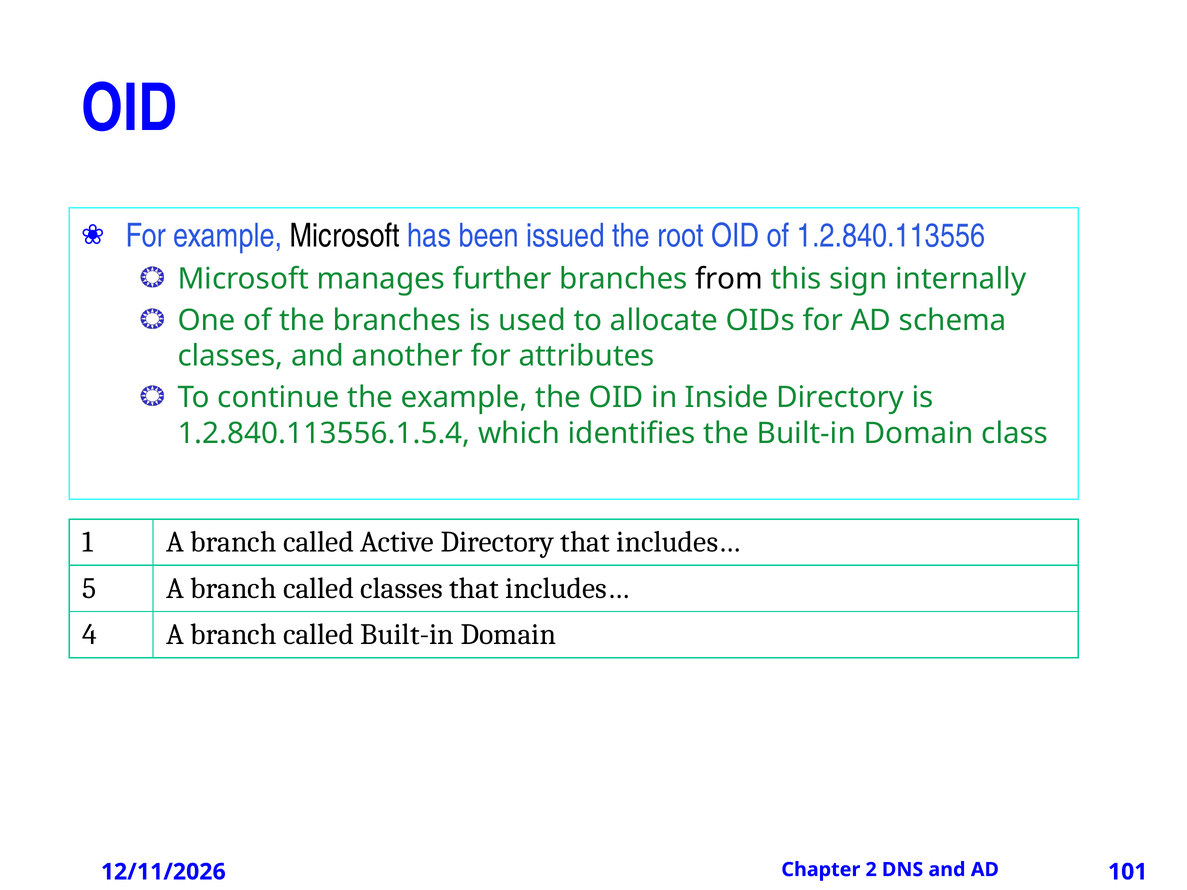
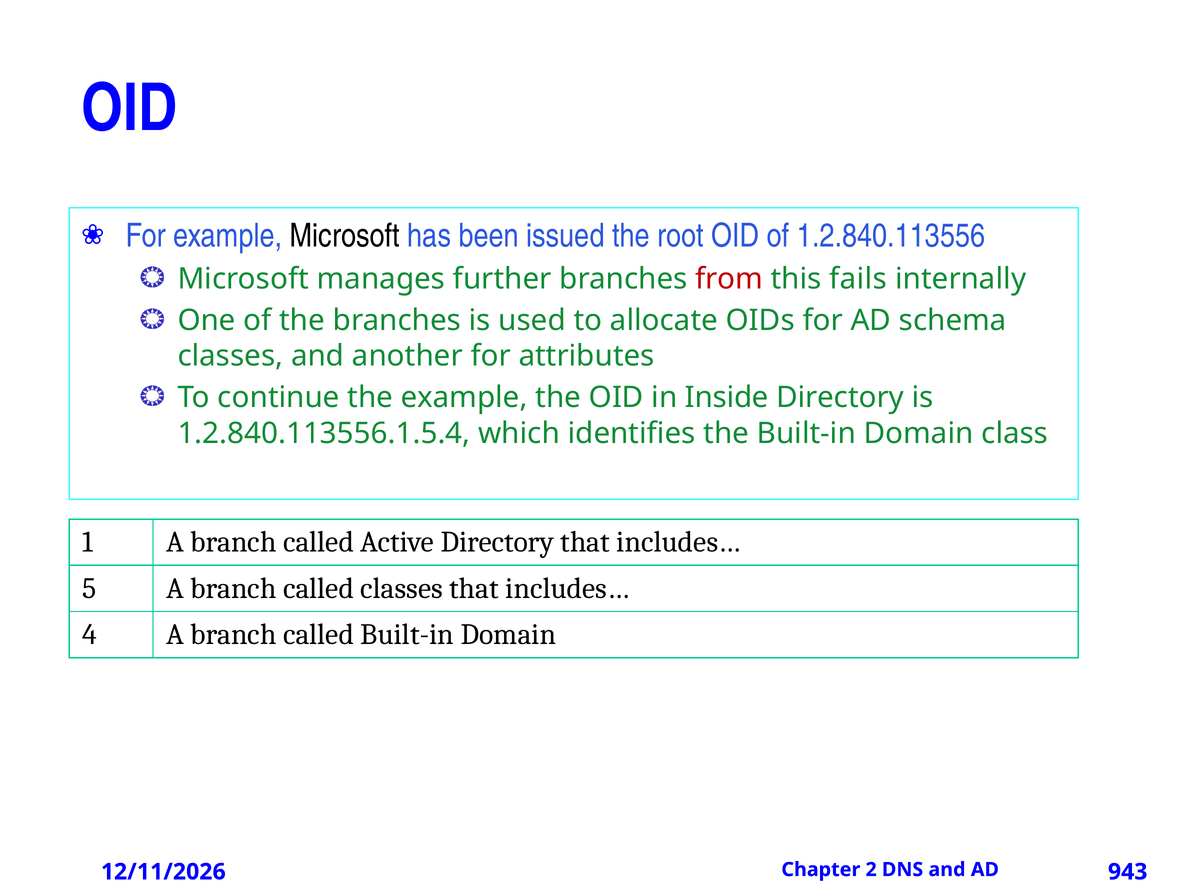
from colour: black -> red
sign: sign -> fails
101: 101 -> 943
